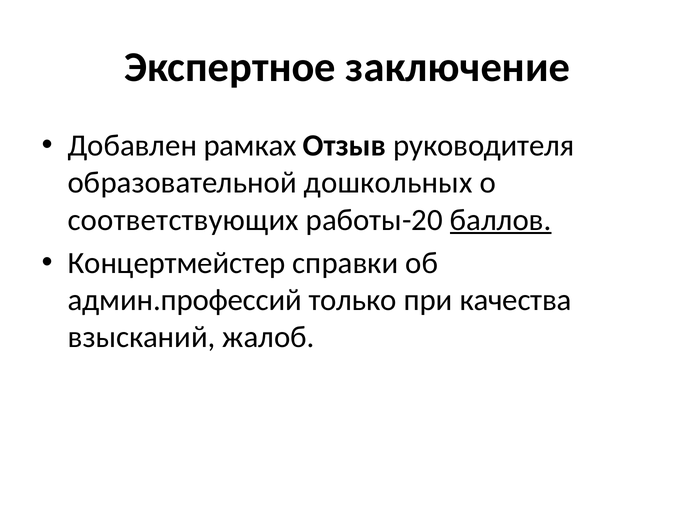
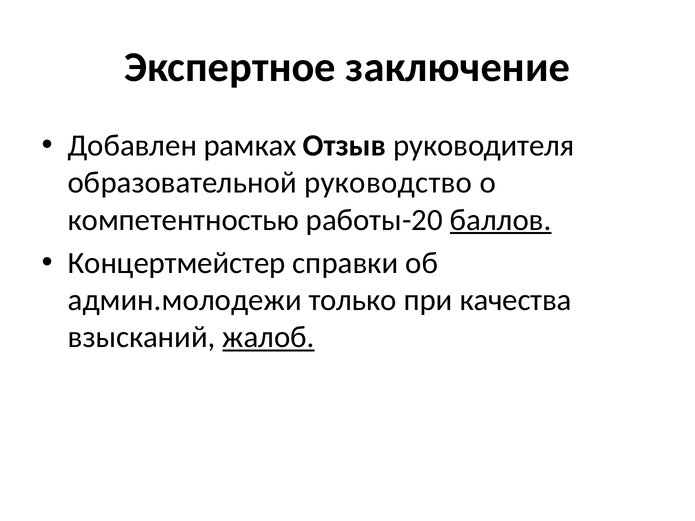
дошкольных: дошкольных -> руководство
соответствующих: соответствующих -> компетентностью
админ.профессий: админ.профессий -> админ.молодежи
жалоб underline: none -> present
